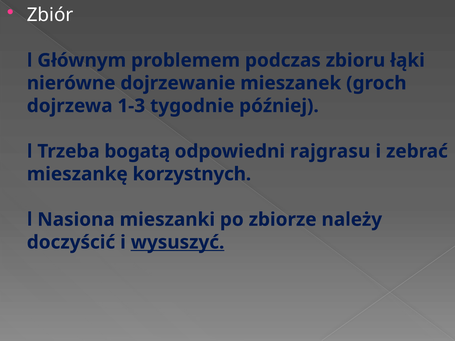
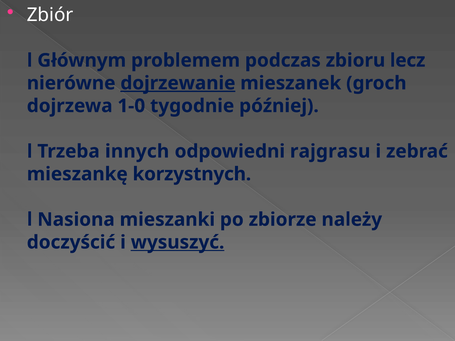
łąki: łąki -> lecz
dojrzewanie underline: none -> present
1-3: 1-3 -> 1-0
bogatą: bogatą -> innych
